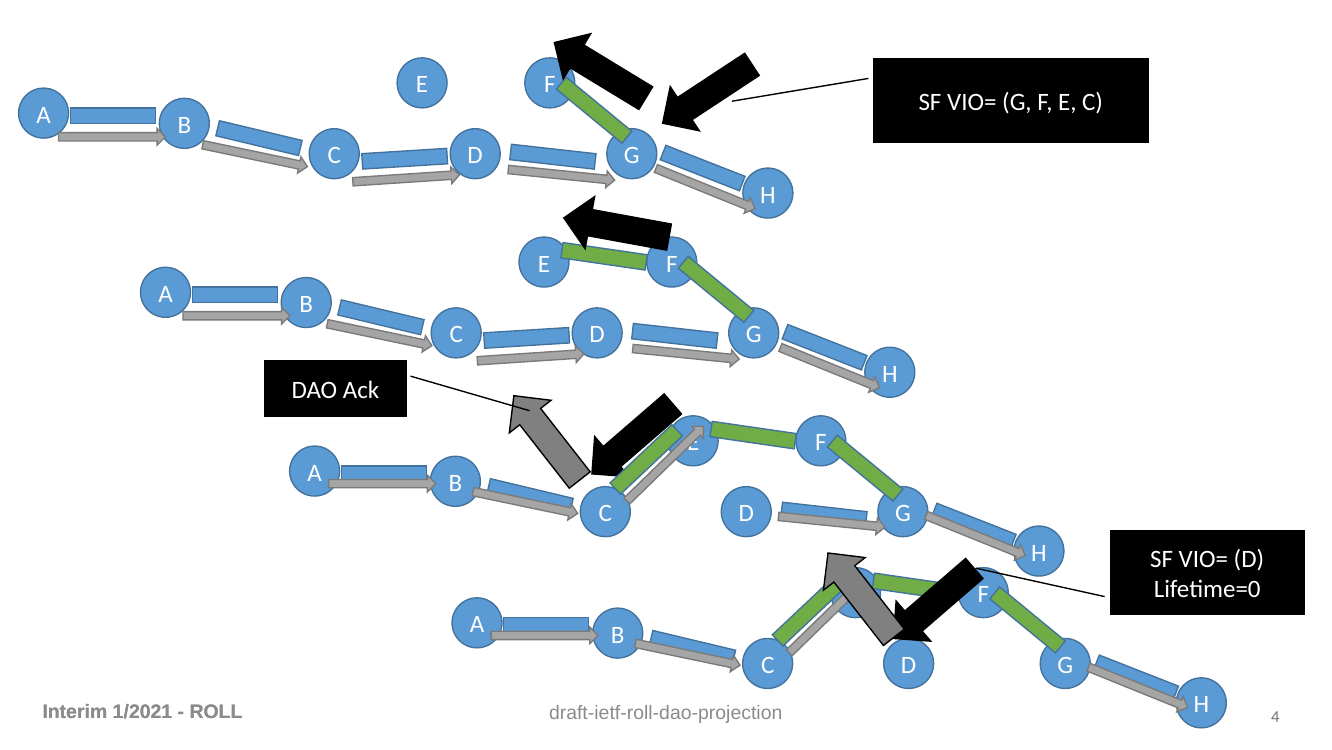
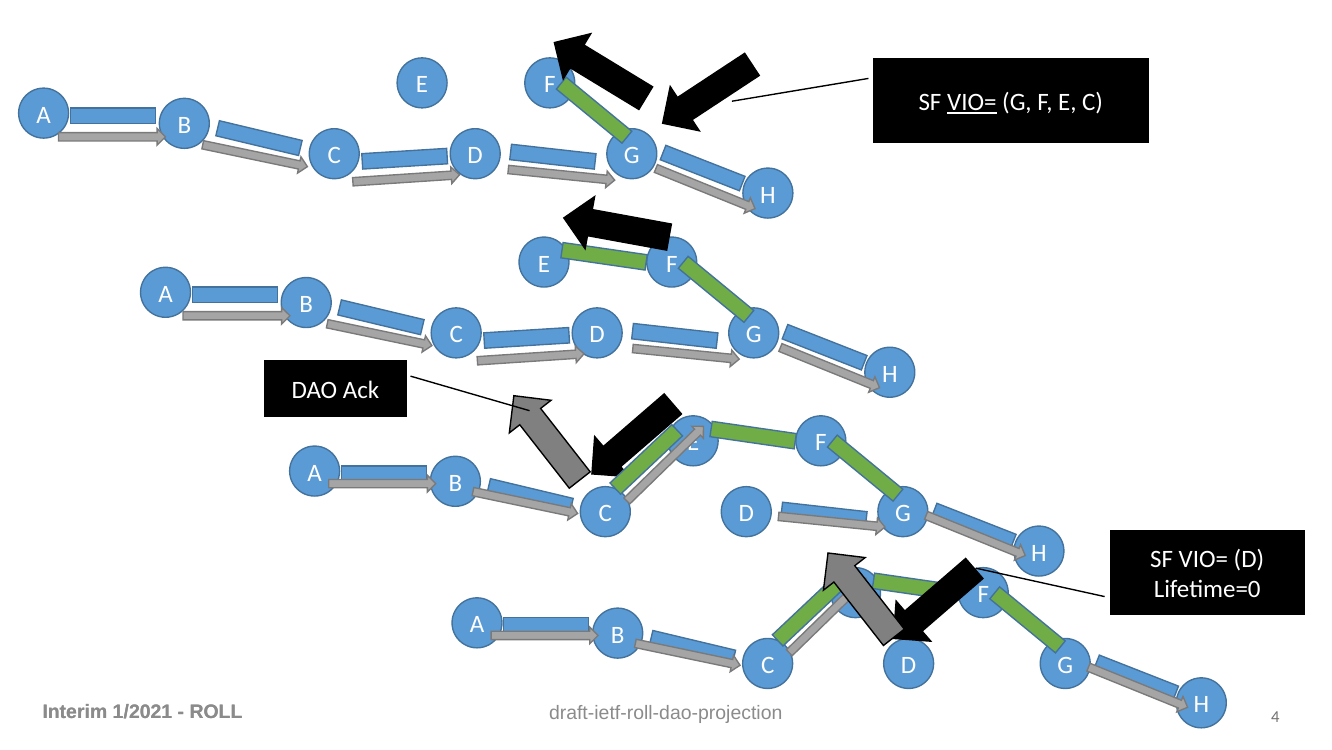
VIO= at (972, 102) underline: none -> present
